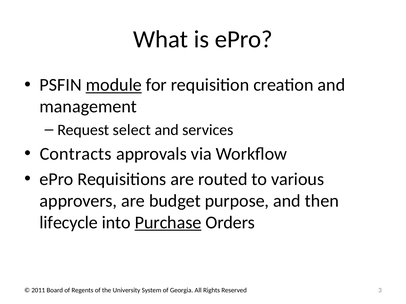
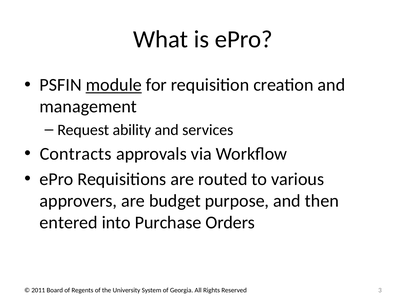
select: select -> ability
lifecycle: lifecycle -> entered
Purchase underline: present -> none
